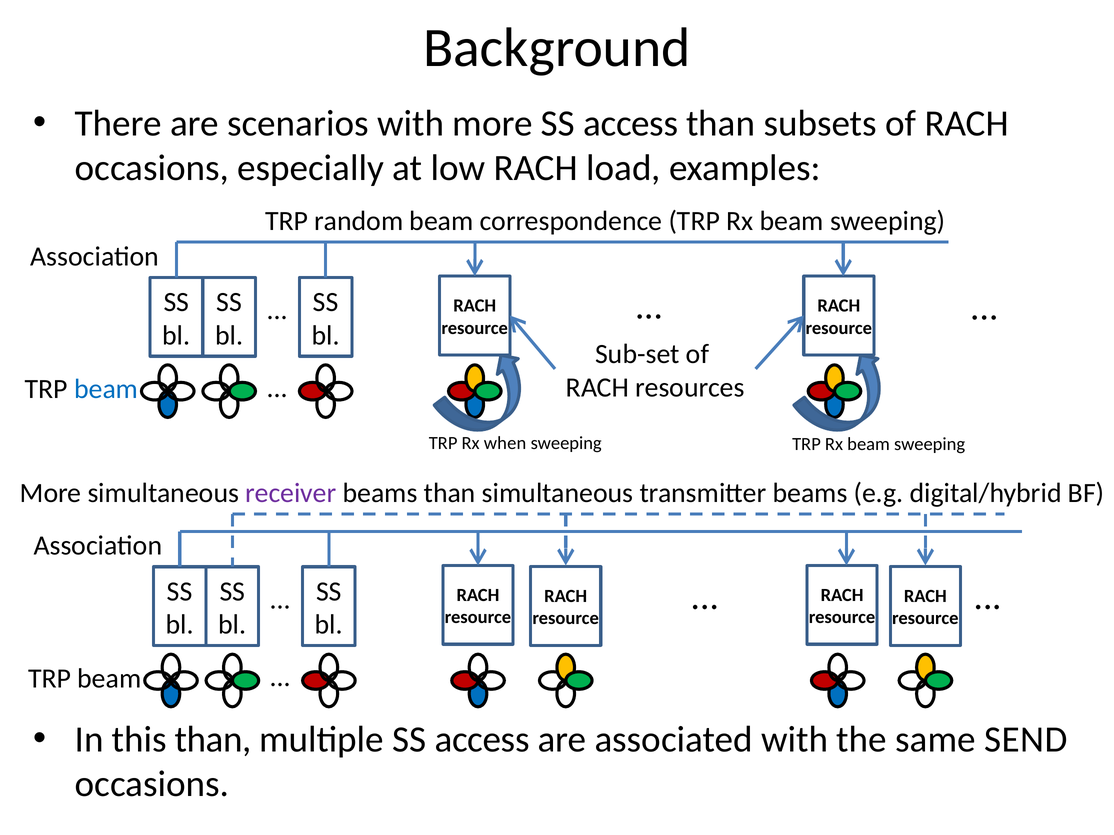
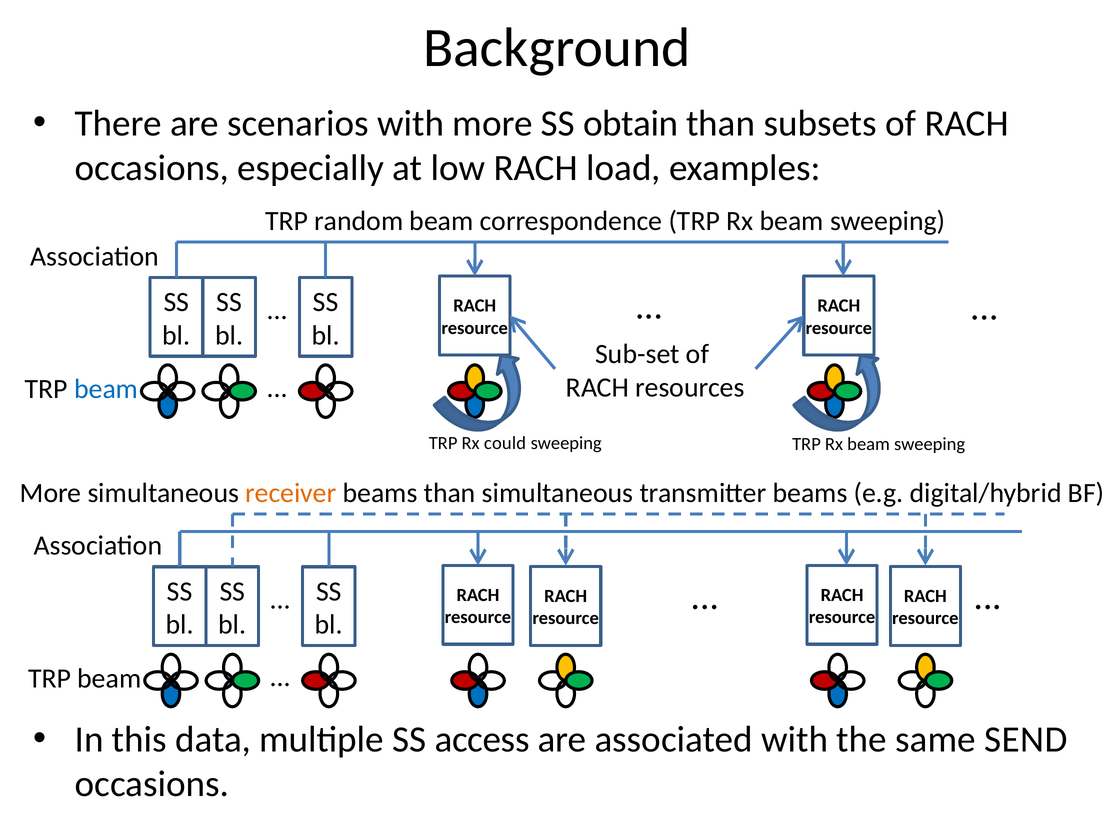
more SS access: access -> obtain
when: when -> could
receiver colour: purple -> orange
this than: than -> data
